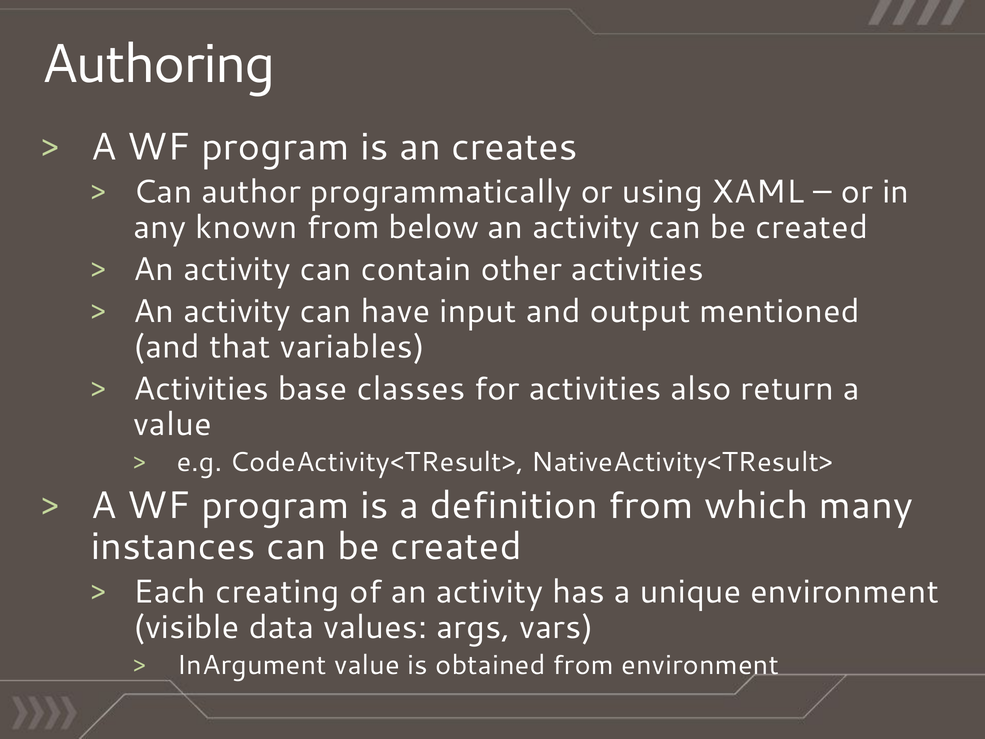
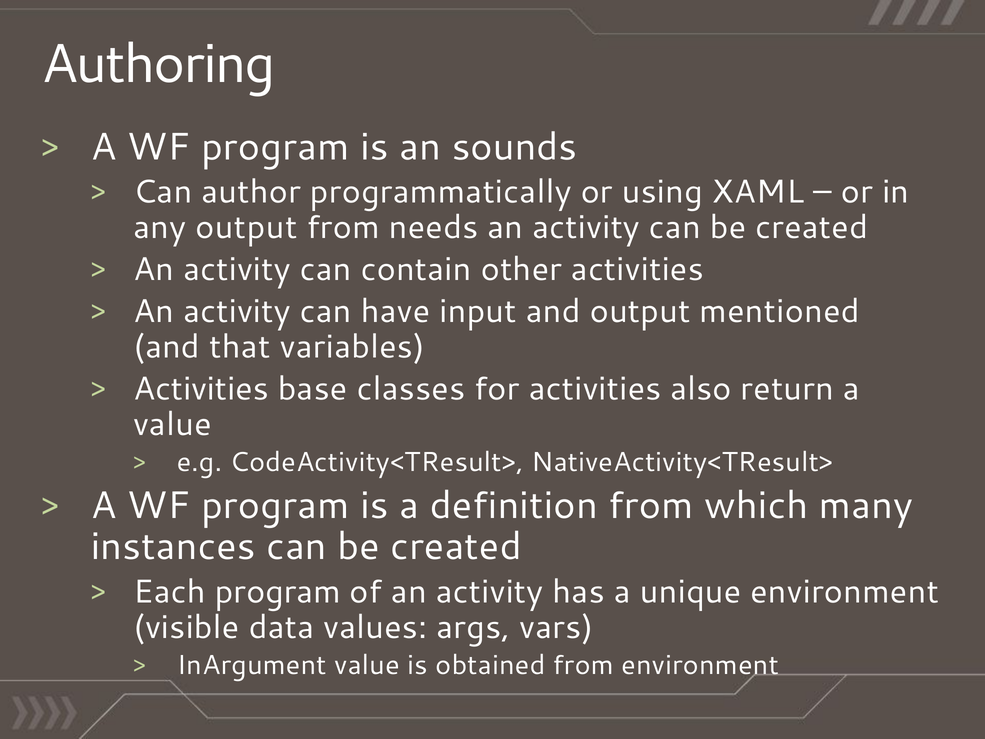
creates: creates -> sounds
any known: known -> output
below: below -> needs
Each creating: creating -> program
